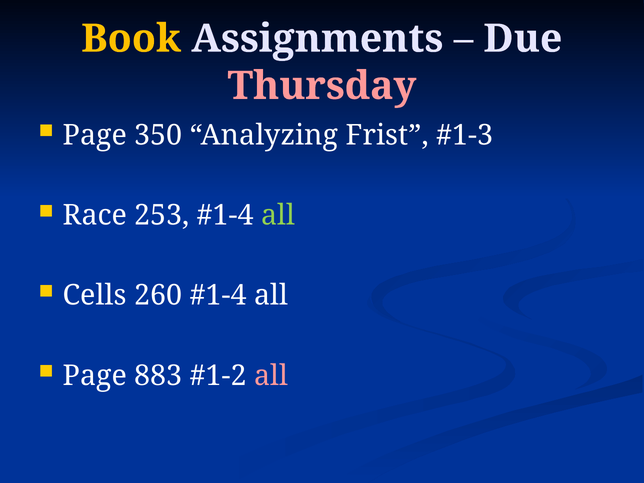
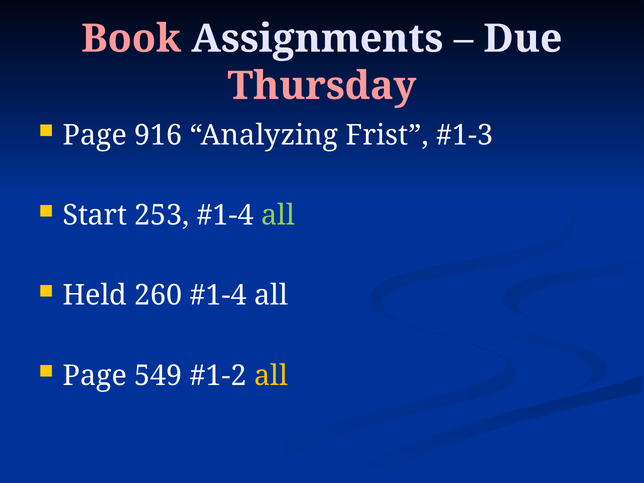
Book colour: yellow -> pink
350: 350 -> 916
Race: Race -> Start
Cells: Cells -> Held
883: 883 -> 549
all at (271, 376) colour: pink -> yellow
